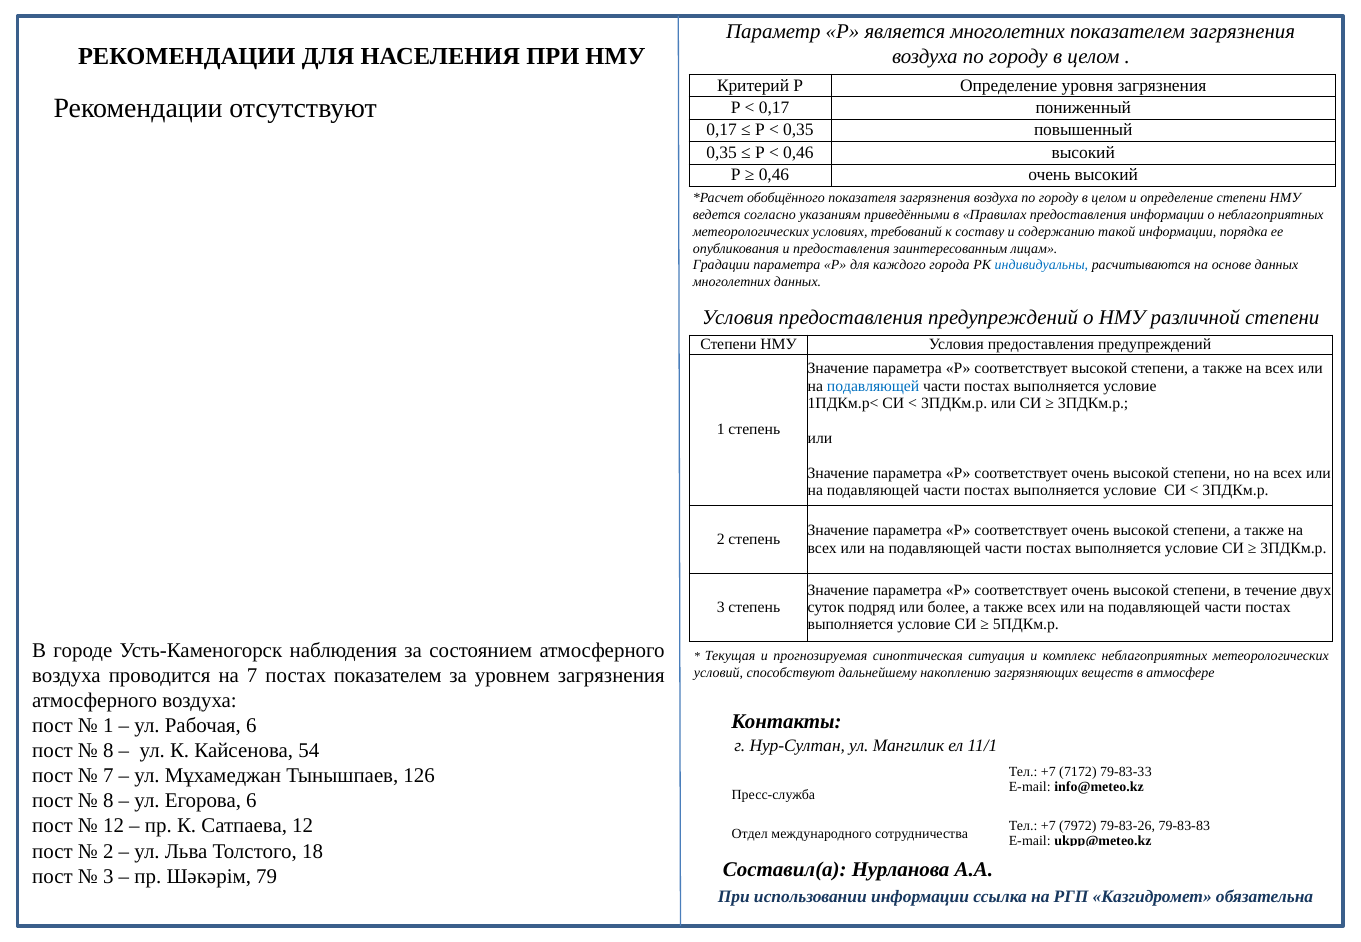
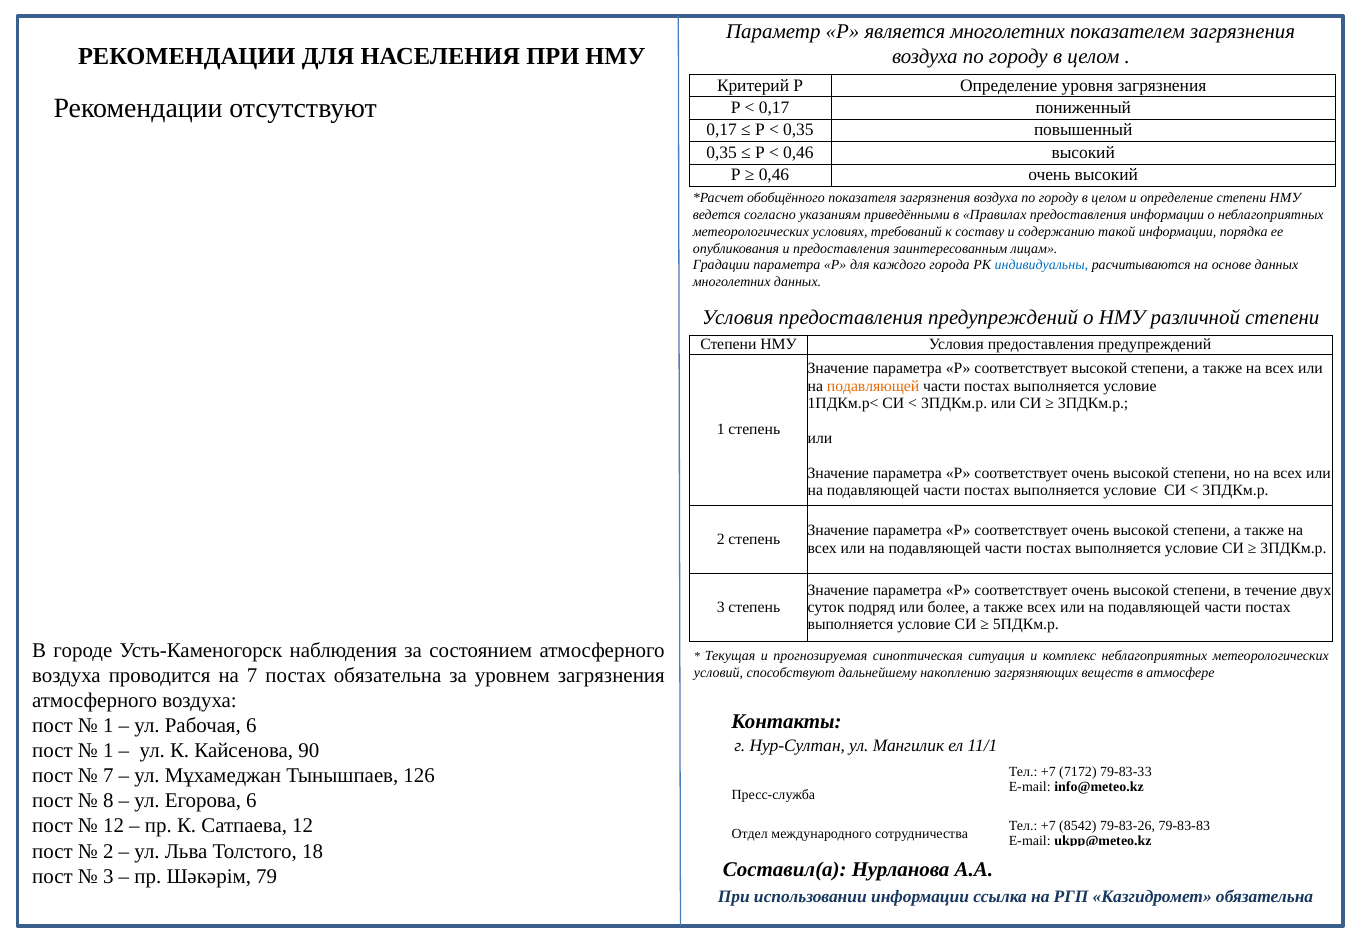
подавляющей at (873, 386) colour: blue -> orange
постах показателем: показателем -> обязательна
8 at (108, 751): 8 -> 1
54: 54 -> 90
7972: 7972 -> 8542
